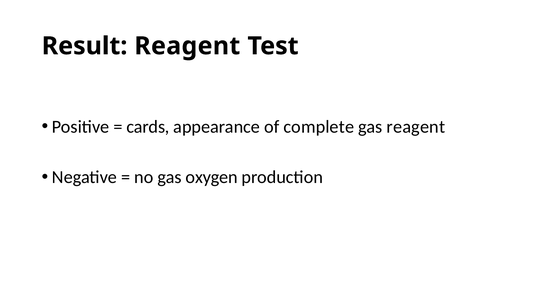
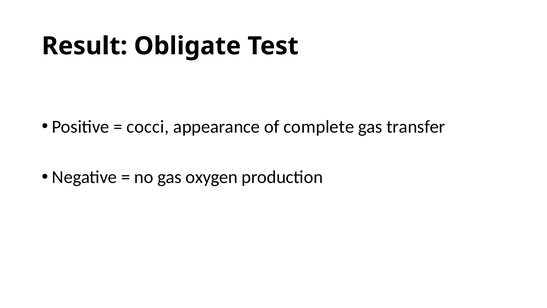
Result Reagent: Reagent -> Obligate
cards: cards -> cocci
gas reagent: reagent -> transfer
